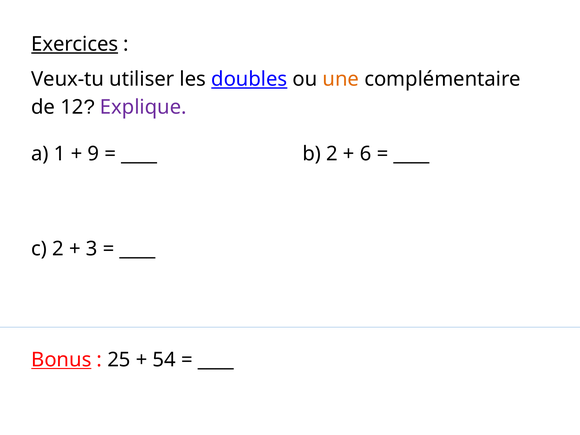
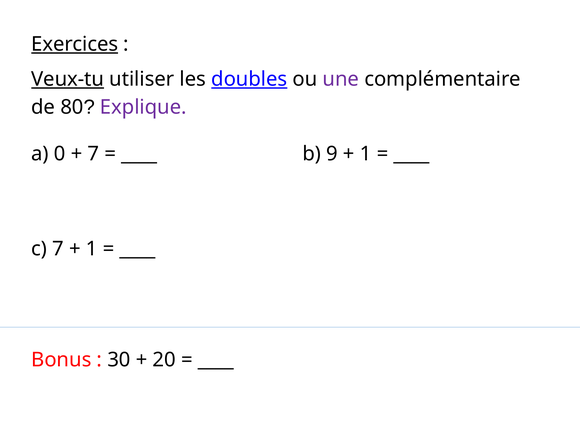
Veux-tu underline: none -> present
une colour: orange -> purple
12: 12 -> 80
1: 1 -> 0
9 at (93, 154): 9 -> 7
b 2: 2 -> 9
6 at (366, 154): 6 -> 1
c 2: 2 -> 7
3 at (92, 249): 3 -> 1
Bonus underline: present -> none
25: 25 -> 30
54: 54 -> 20
